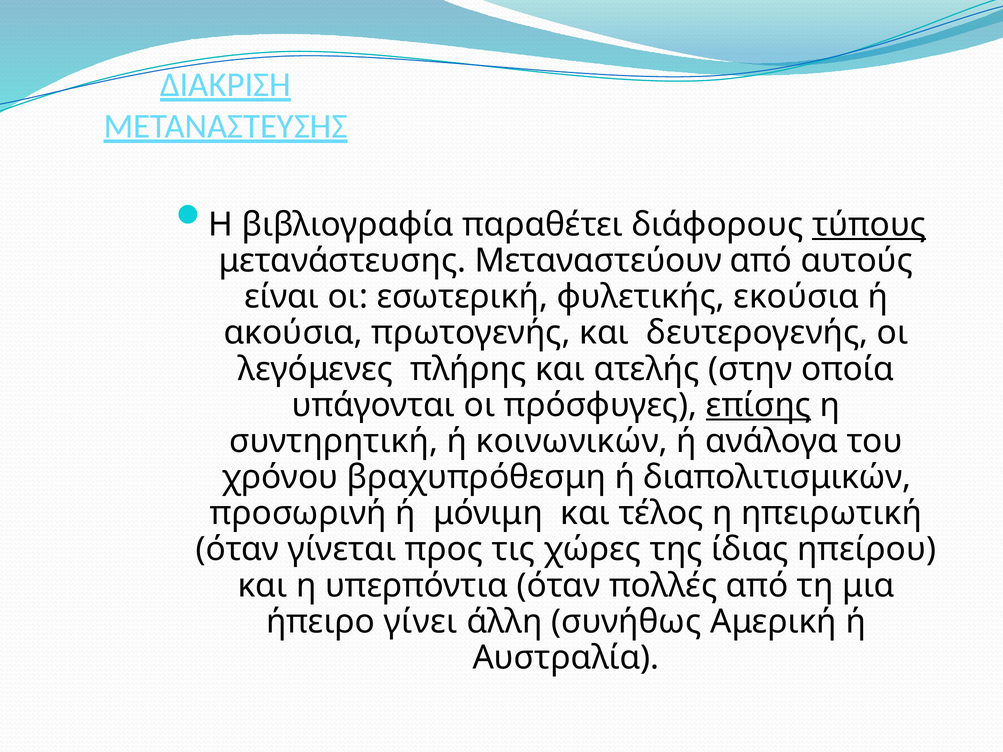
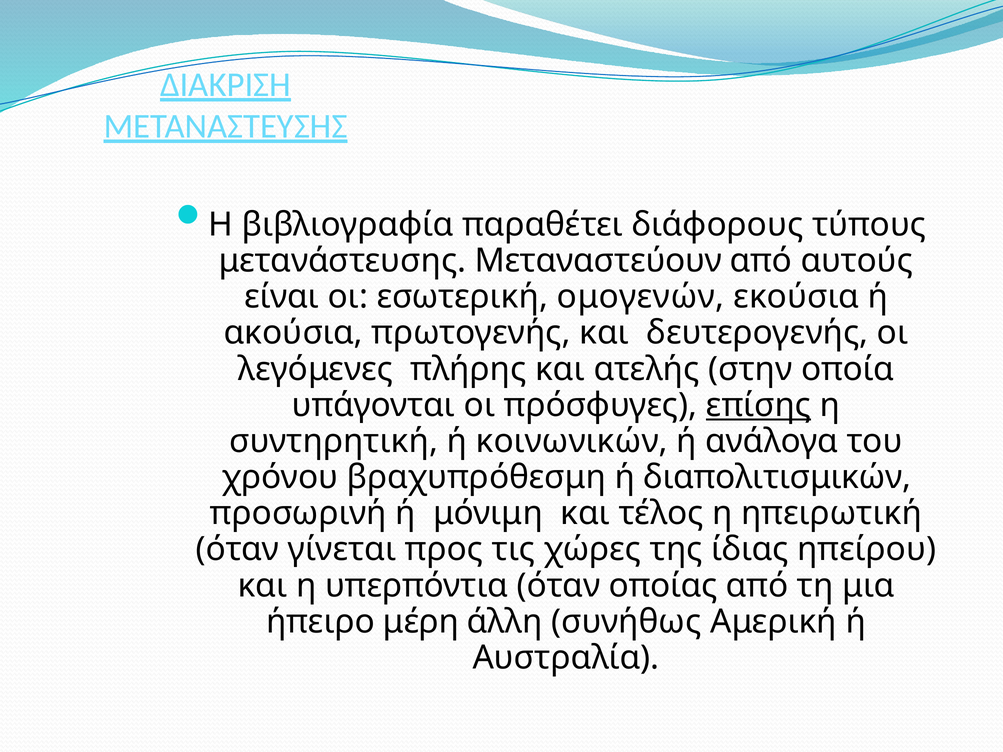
τύπους underline: present -> none
φυλετικής: φυλετικής -> ομογενών
πολλές: πολλές -> οποίας
γίνει: γίνει -> μέρη
